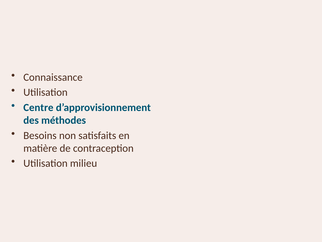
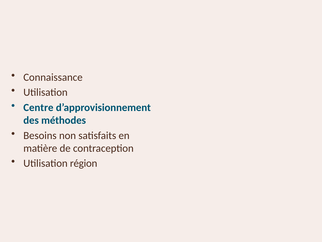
milieu: milieu -> région
